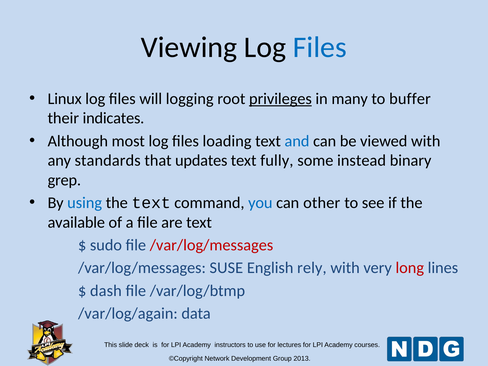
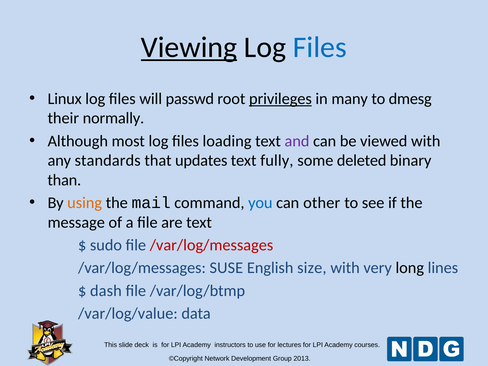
Viewing underline: none -> present
logging: logging -> passwd
buffer: buffer -> dmesg
indicates: indicates -> normally
and colour: blue -> purple
instead: instead -> deleted
grep: grep -> than
using colour: blue -> orange
the text: text -> mail
available: available -> message
rely: rely -> size
long colour: red -> black
/var/log/again: /var/log/again -> /var/log/value
